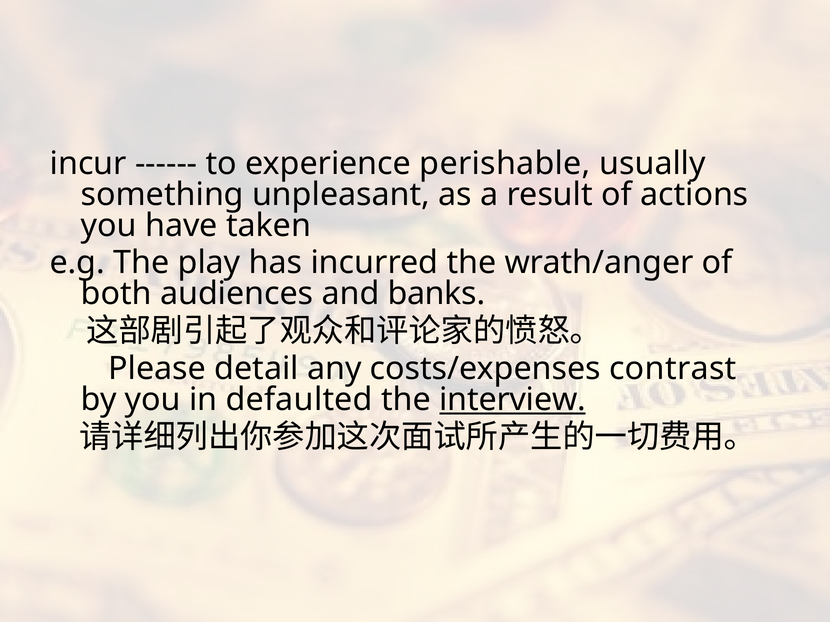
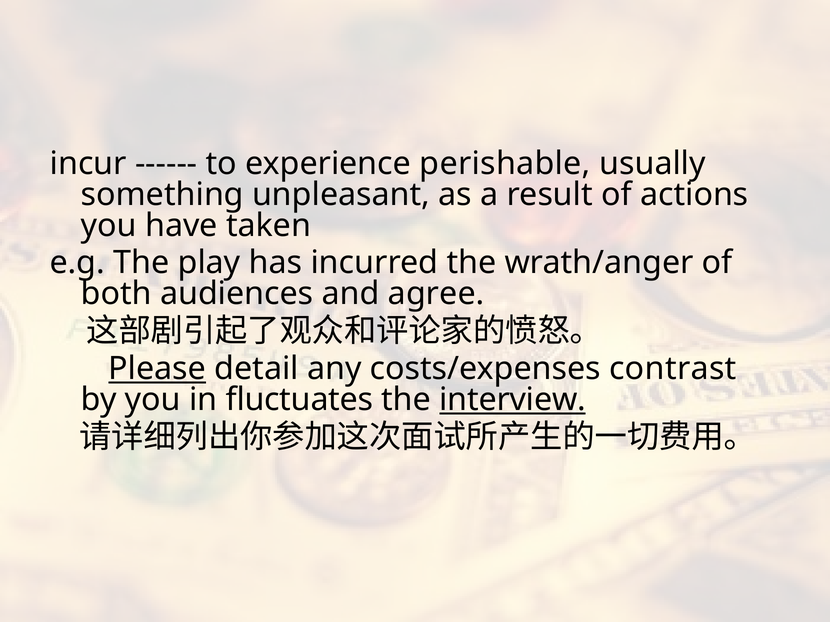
banks: banks -> agree
Please underline: none -> present
defaulted: defaulted -> fluctuates
